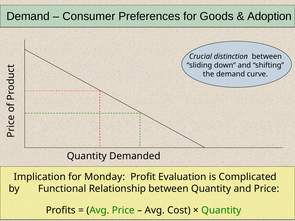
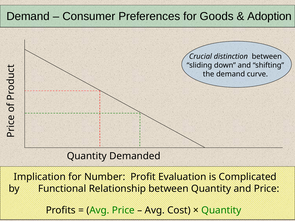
Monday: Monday -> Number
